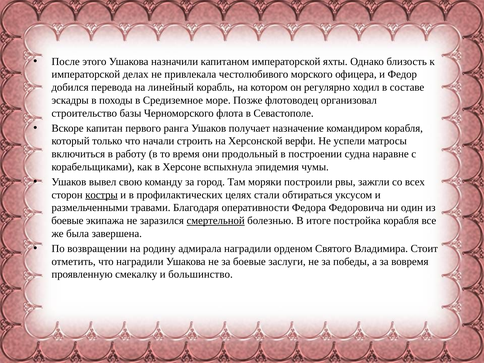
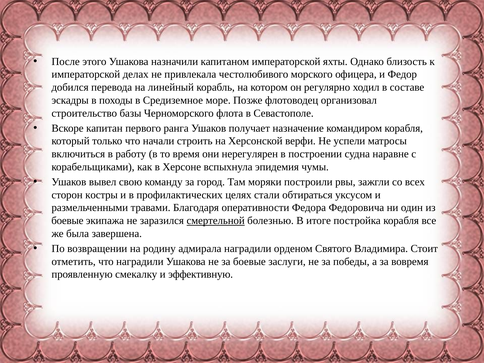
продольный: продольный -> нерегулярен
костры underline: present -> none
большинство: большинство -> эффективную
